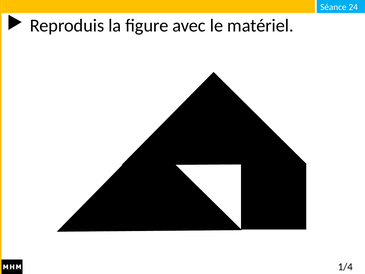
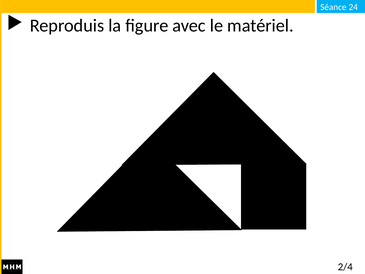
1/4: 1/4 -> 2/4
